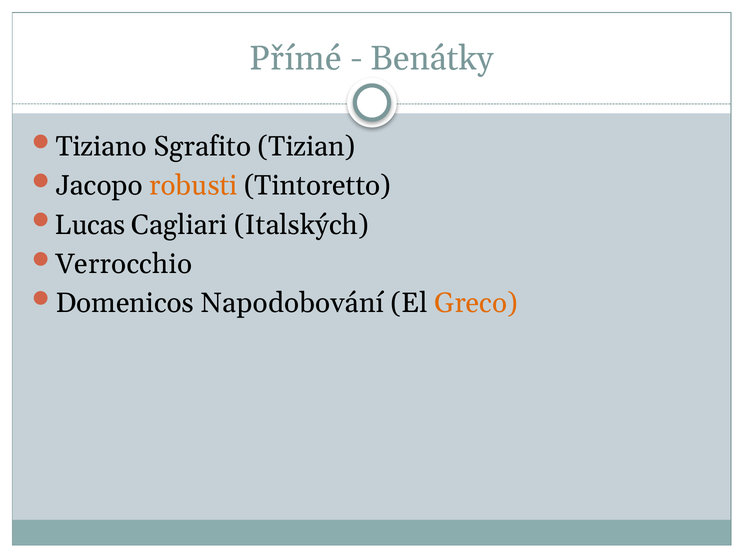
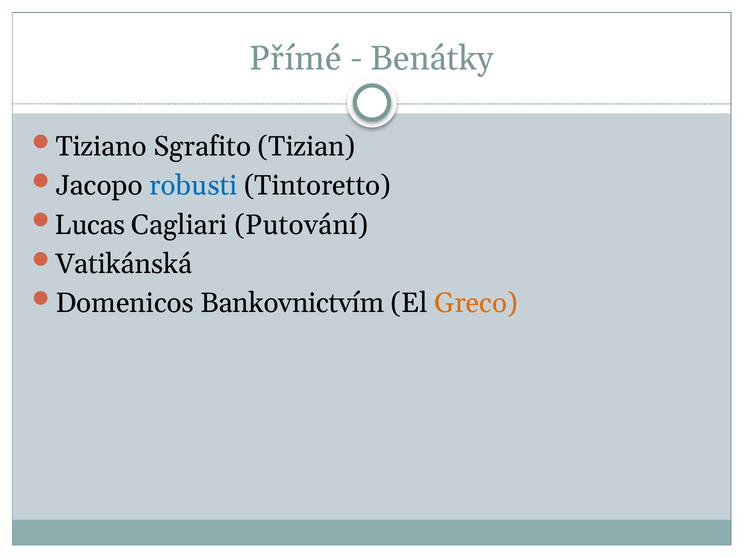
robusti colour: orange -> blue
Italských: Italských -> Putování
Verrocchio: Verrocchio -> Vatikánská
Napodobování: Napodobování -> Bankovnictvím
